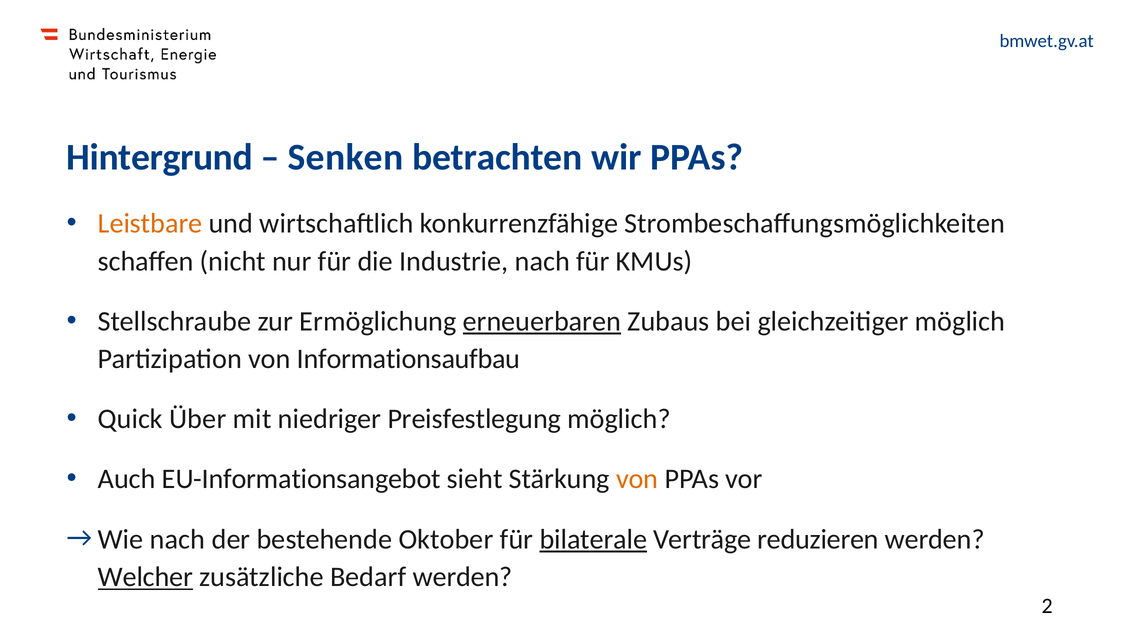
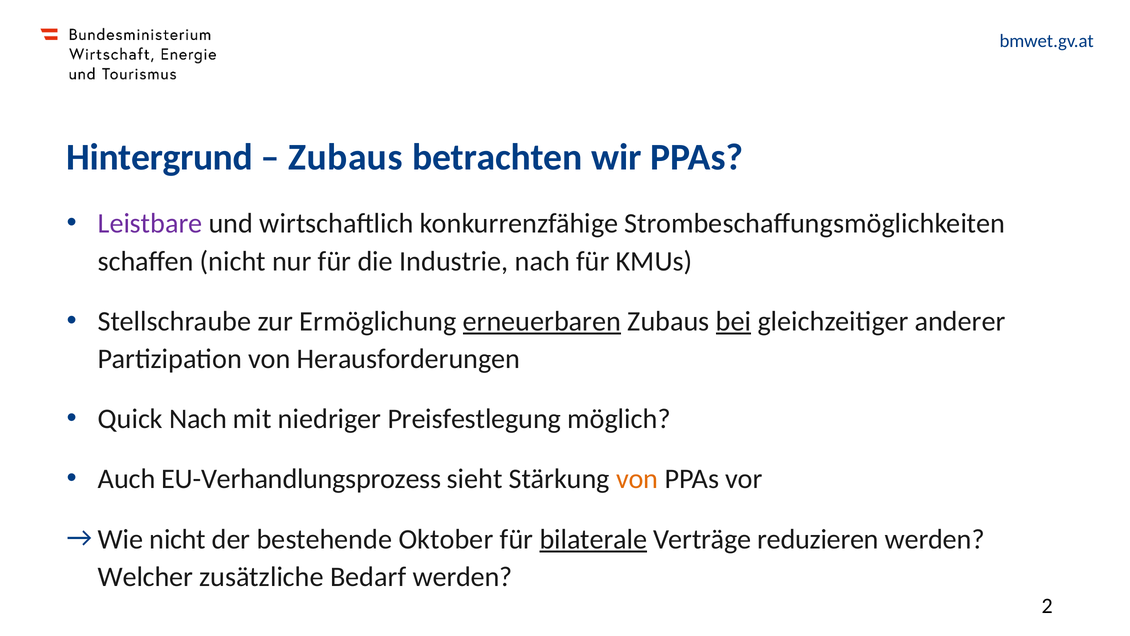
Senken at (346, 157): Senken -> Zubaus
Leistbare colour: orange -> purple
bei underline: none -> present
gleichzeitiger möglich: möglich -> anderer
Informationsaufbau: Informationsaufbau -> Herausforderungen
Quick Über: Über -> Nach
EU-Informationsangebot: EU-Informationsangebot -> EU-Verhandlungsprozess
nach at (177, 539): nach -> nicht
Welcher underline: present -> none
